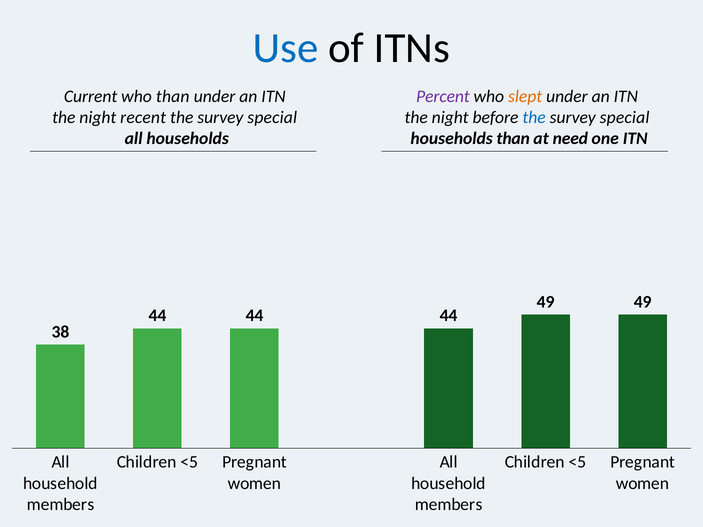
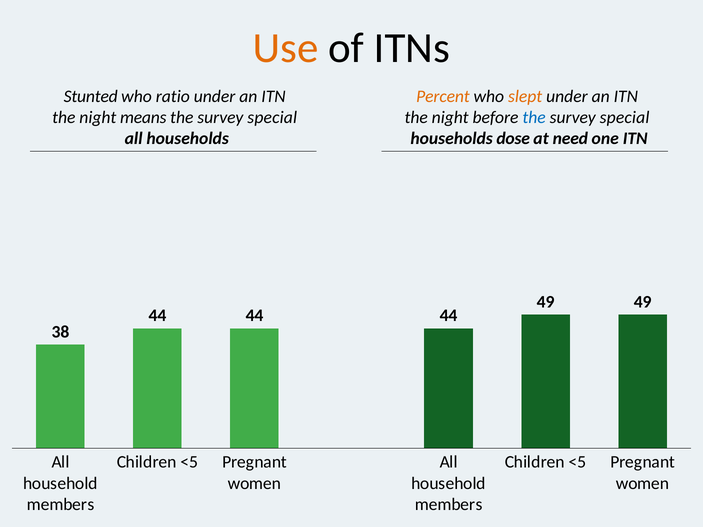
Use colour: blue -> orange
Current: Current -> Stunted
who than: than -> ratio
Percent colour: purple -> orange
recent: recent -> means
households than: than -> dose
